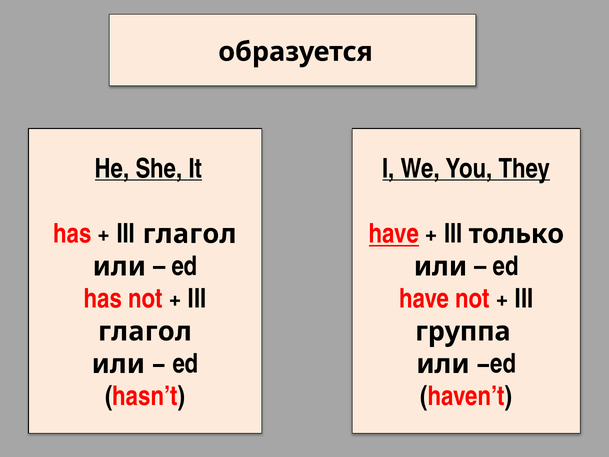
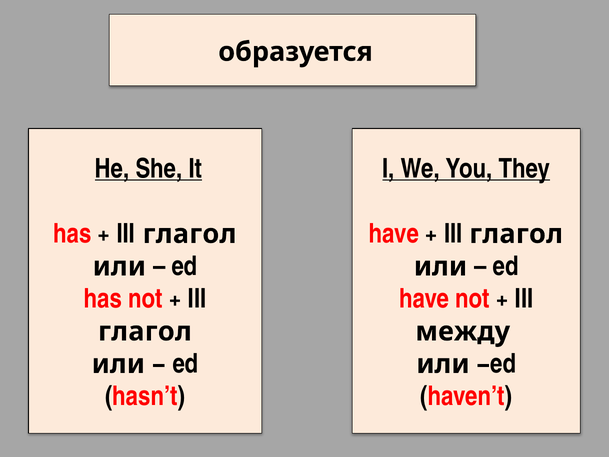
have at (394, 234) underline: present -> none
только at (516, 234): только -> глагол
группа: группа -> между
